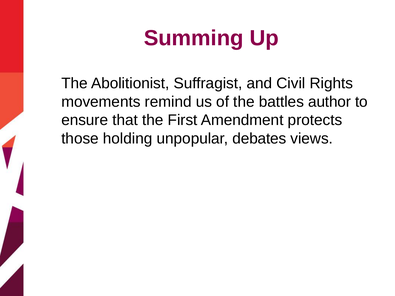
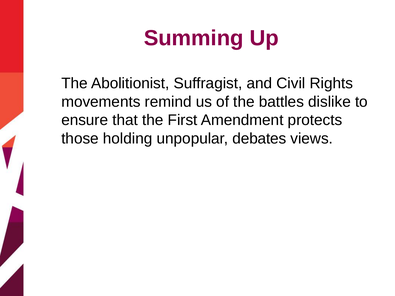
author: author -> dislike
